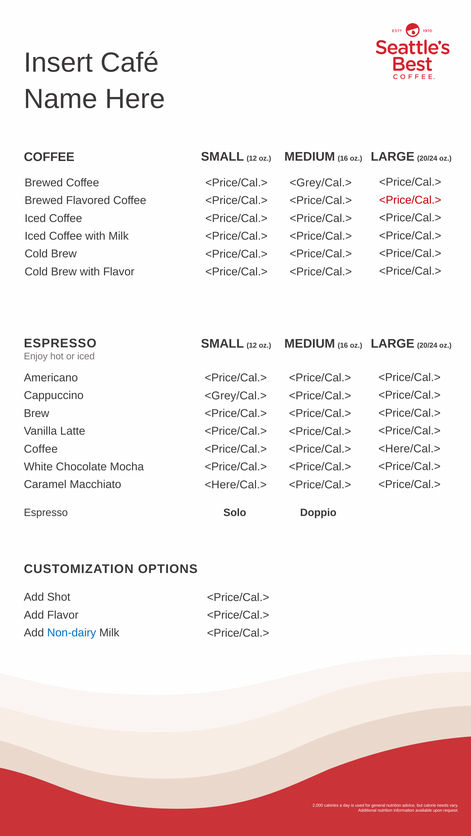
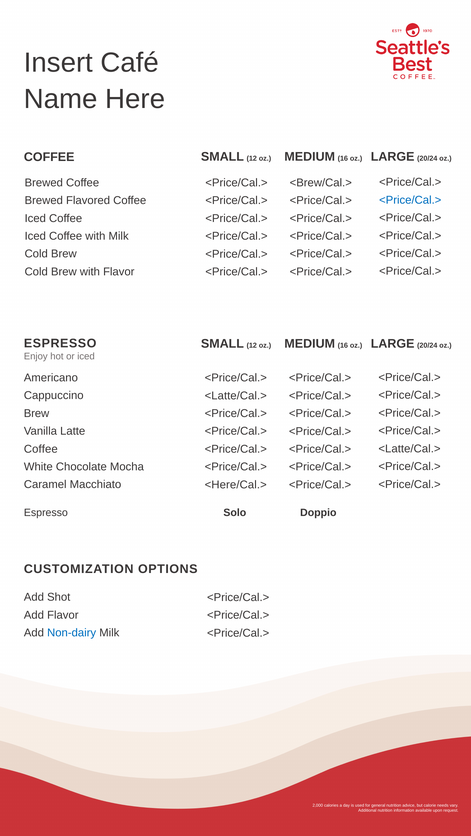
<Grey/Cal.> at (321, 182): <Grey/Cal.> -> <Brew/Cal.>
<Price/Cal.> at (410, 200) colour: red -> blue
<Grey/Cal.> at (236, 395): <Grey/Cal.> -> <Latte/Cal.>
<Here/Cal.> at (409, 448): <Here/Cal.> -> <Latte/Cal.>
